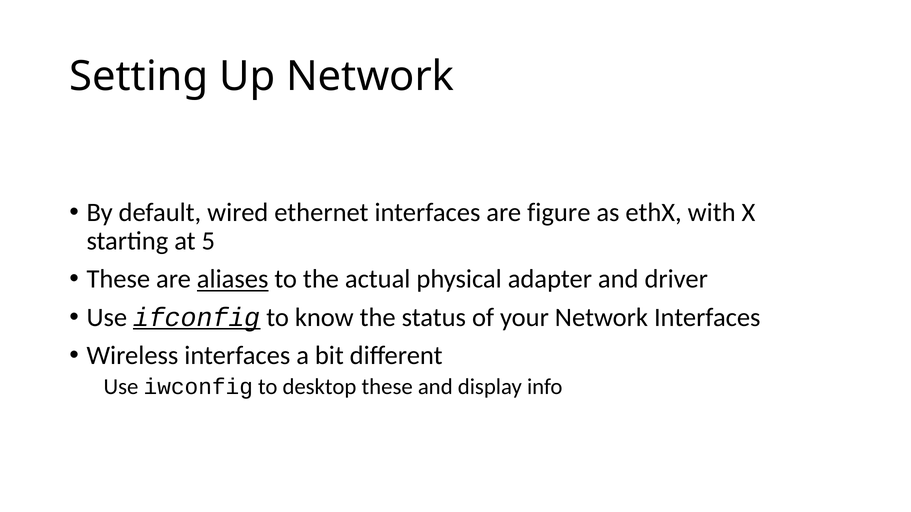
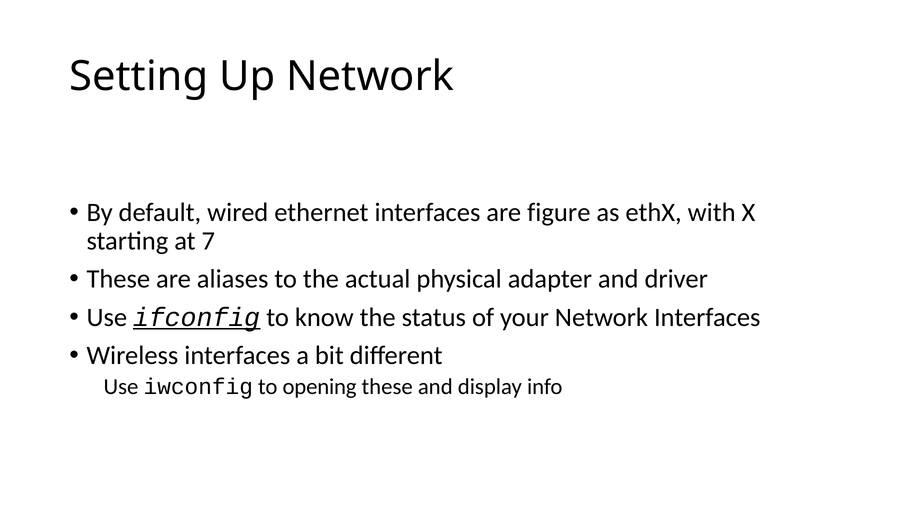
5: 5 -> 7
aliases underline: present -> none
desktop: desktop -> opening
